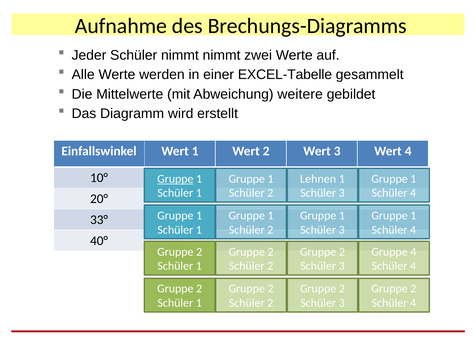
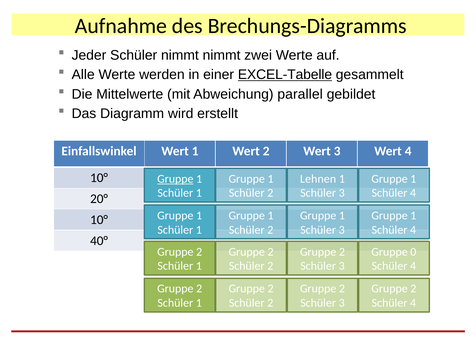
EXCEL-Tabelle underline: none -> present
weitere: weitere -> parallel
33° at (99, 220): 33° -> 10°
Gruppe 4: 4 -> 0
